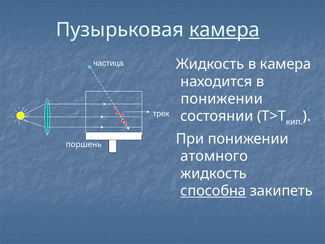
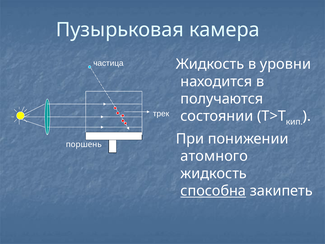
камера at (224, 30) underline: present -> none
в камера: камера -> уровни
понижении at (222, 99): понижении -> получаются
